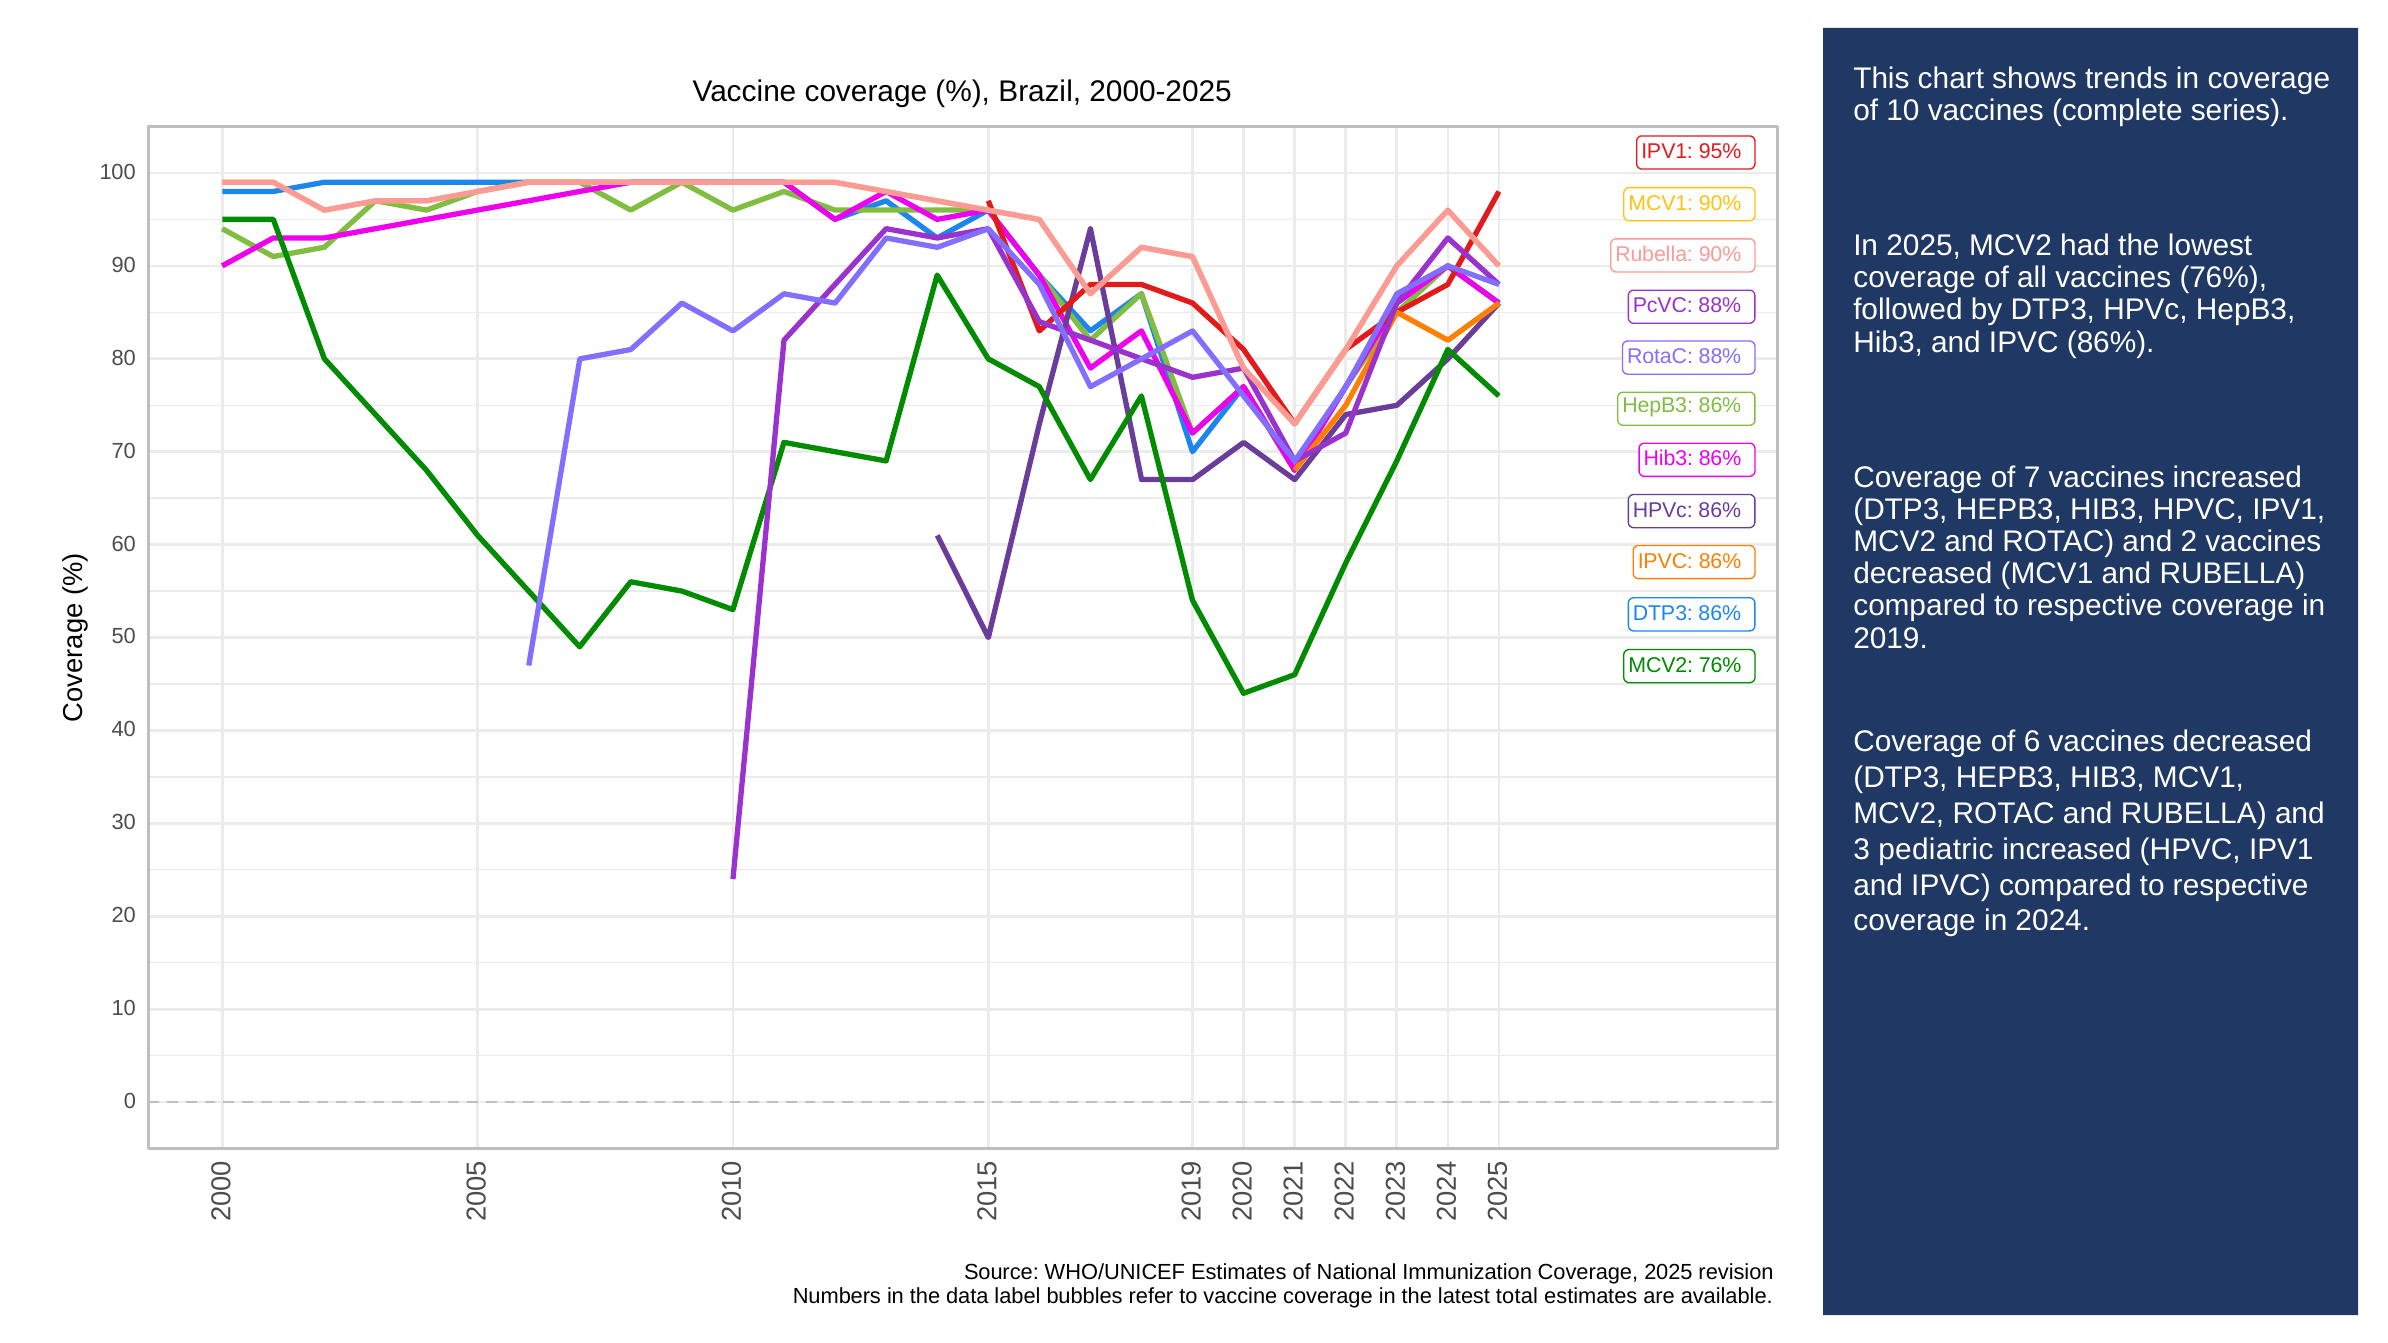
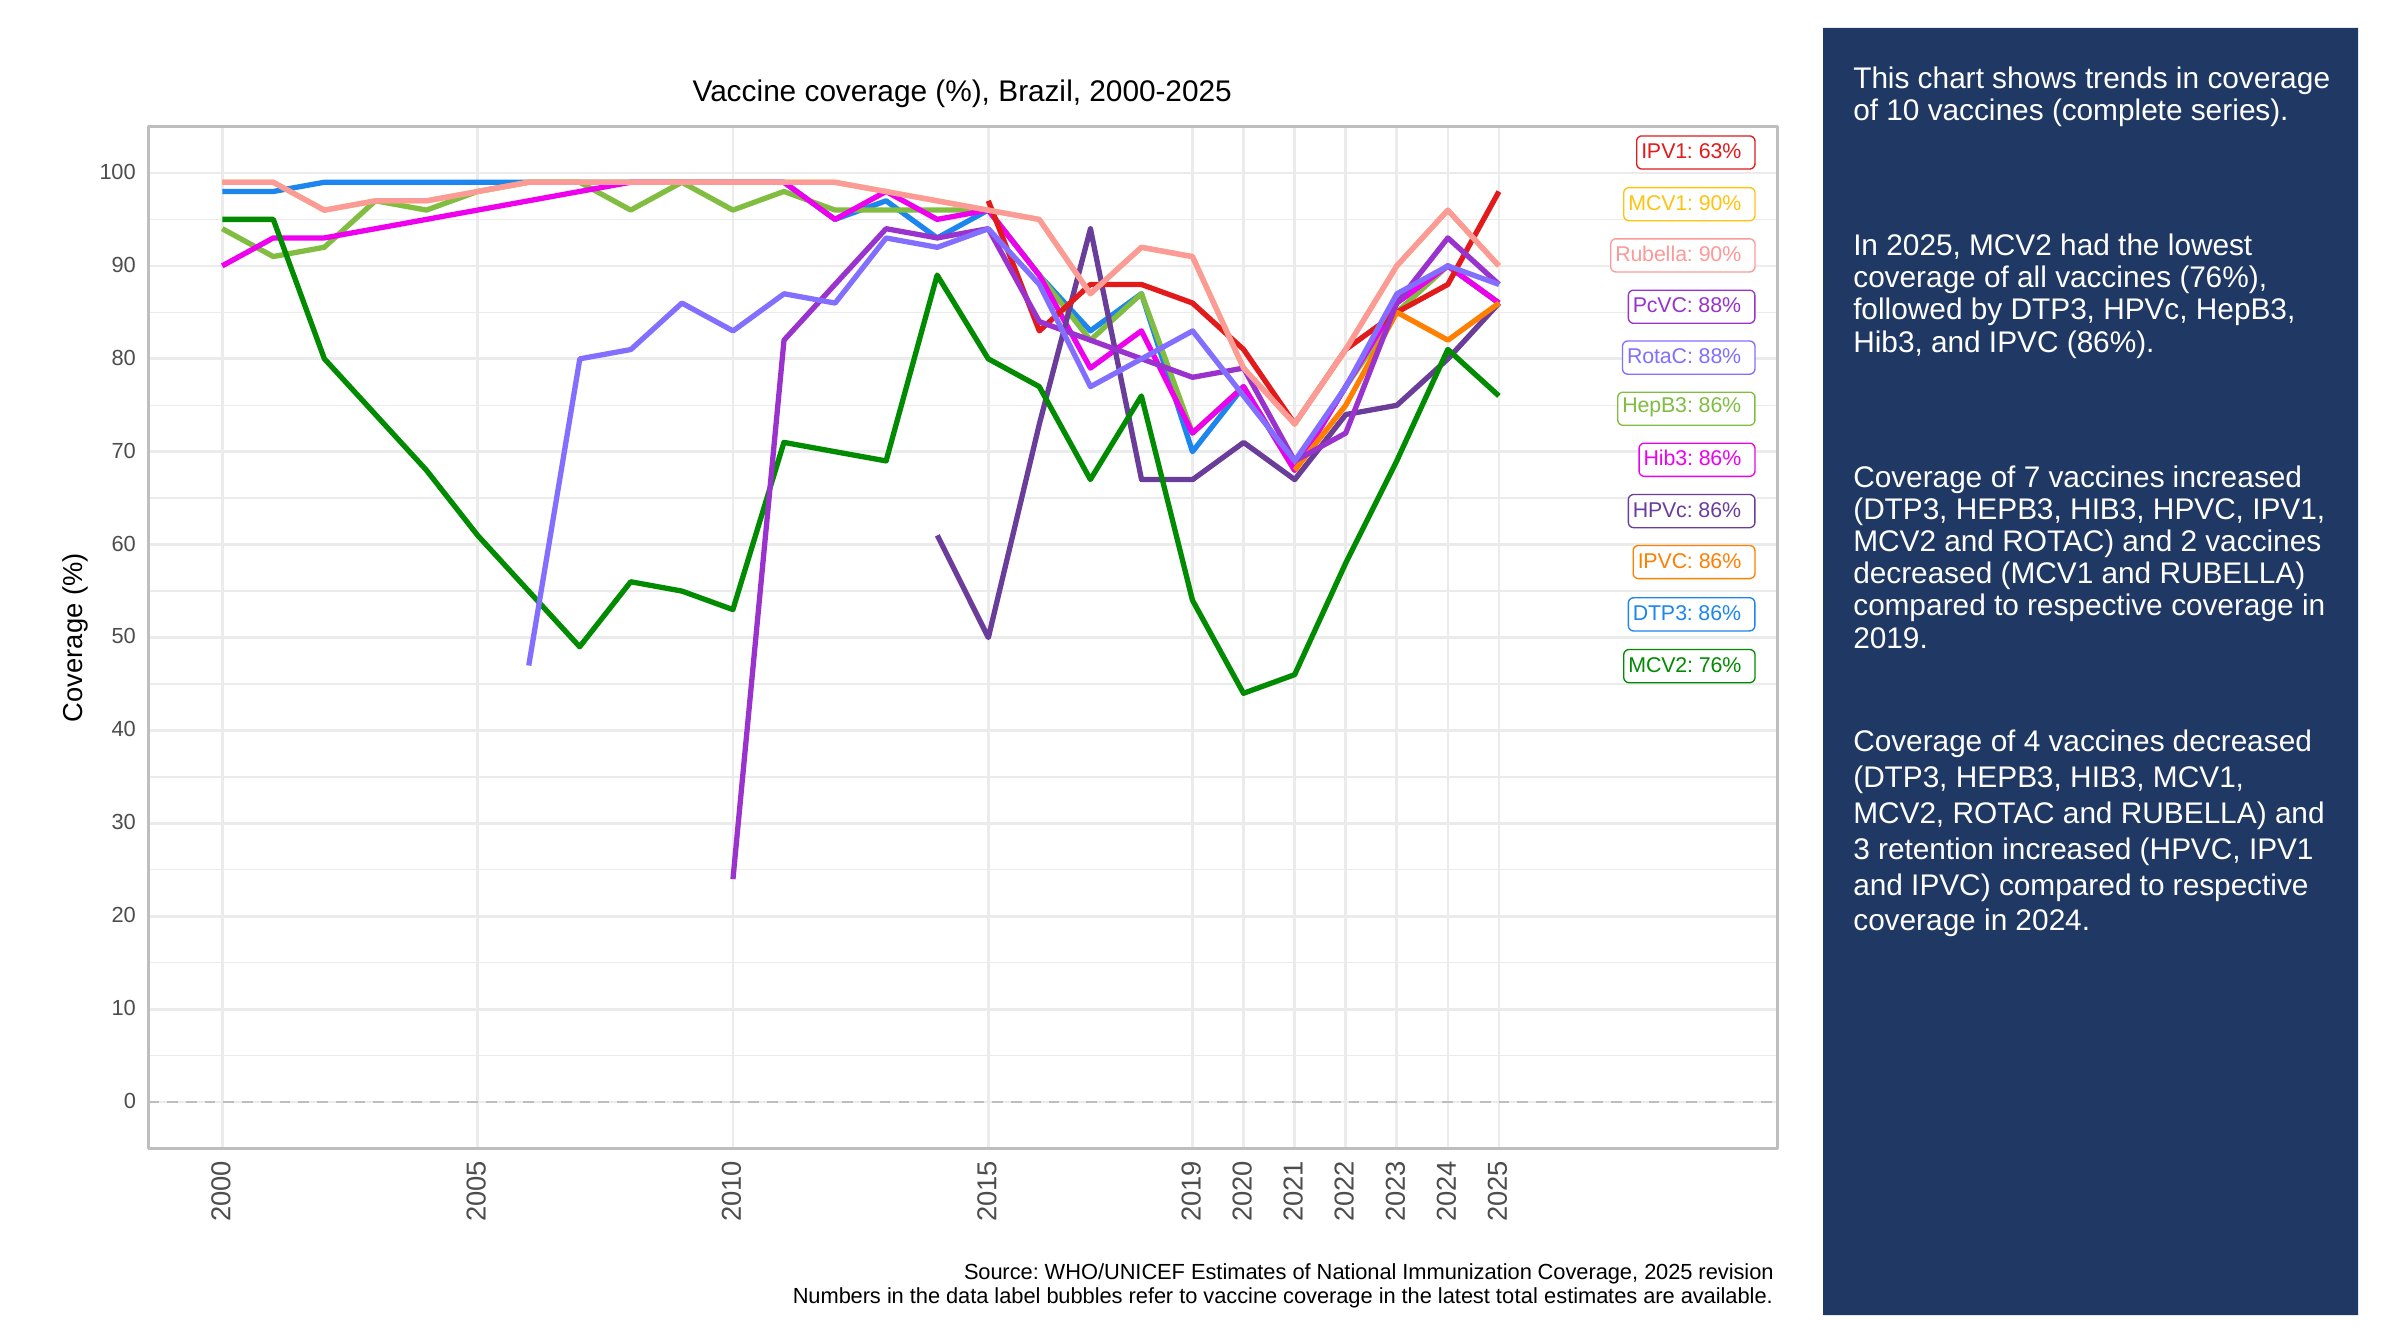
95%: 95% -> 63%
of 6: 6 -> 4
pediatric: pediatric -> retention
